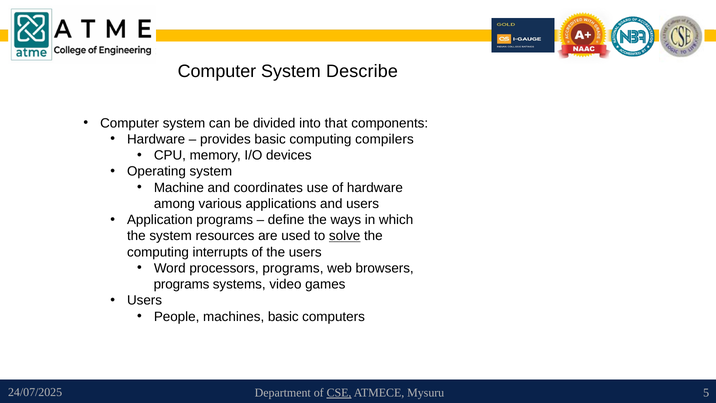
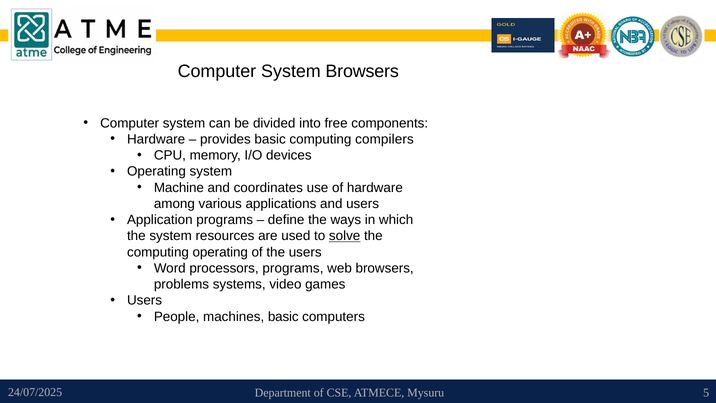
System Describe: Describe -> Browsers
that: that -> free
computing interrupts: interrupts -> operating
programs at (182, 284): programs -> problems
CSE underline: present -> none
